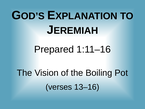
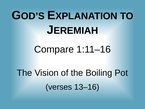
Prepared: Prepared -> Compare
